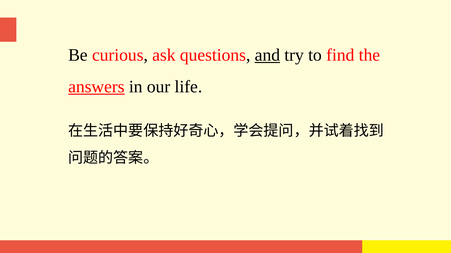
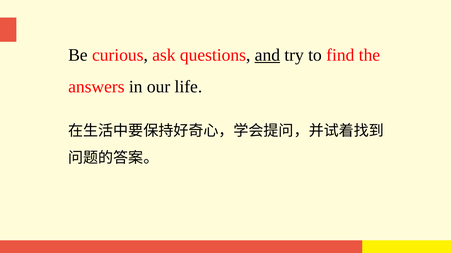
answers underline: present -> none
